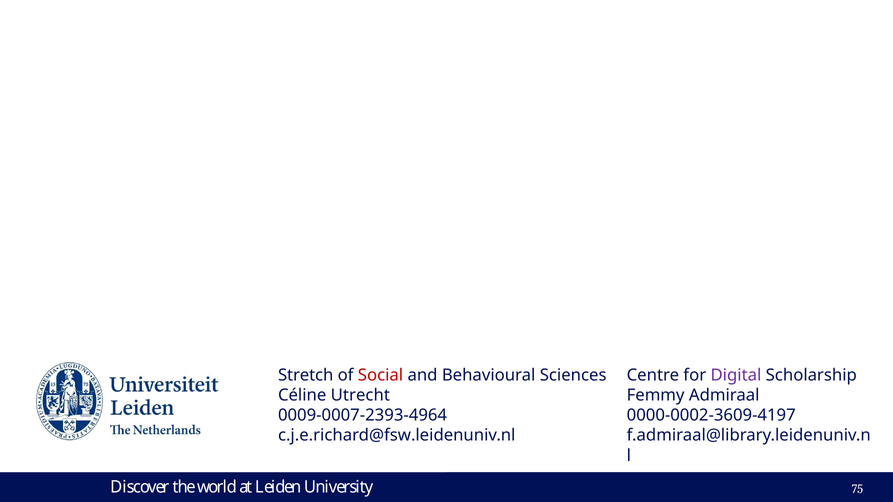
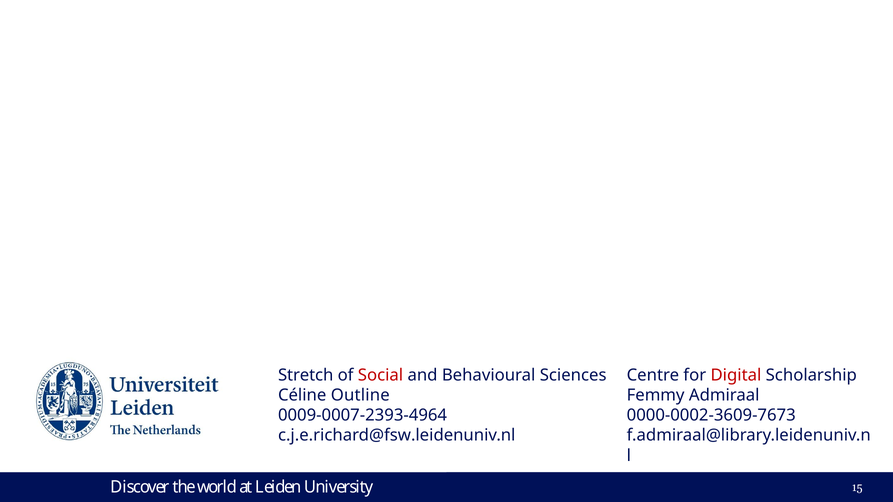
Digital colour: purple -> red
Utrecht: Utrecht -> Outline
0000-0002-3609-4197: 0000-0002-3609-4197 -> 0000-0002-3609-7673
75: 75 -> 15
